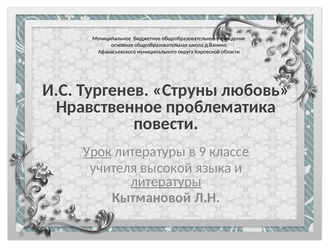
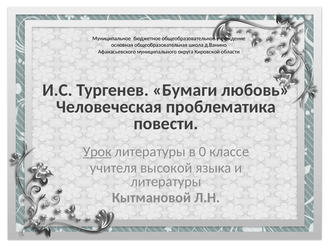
Струны: Струны -> Бумаги
Нравственное: Нравственное -> Человеческая
9: 9 -> 0
литературы at (166, 182) underline: present -> none
